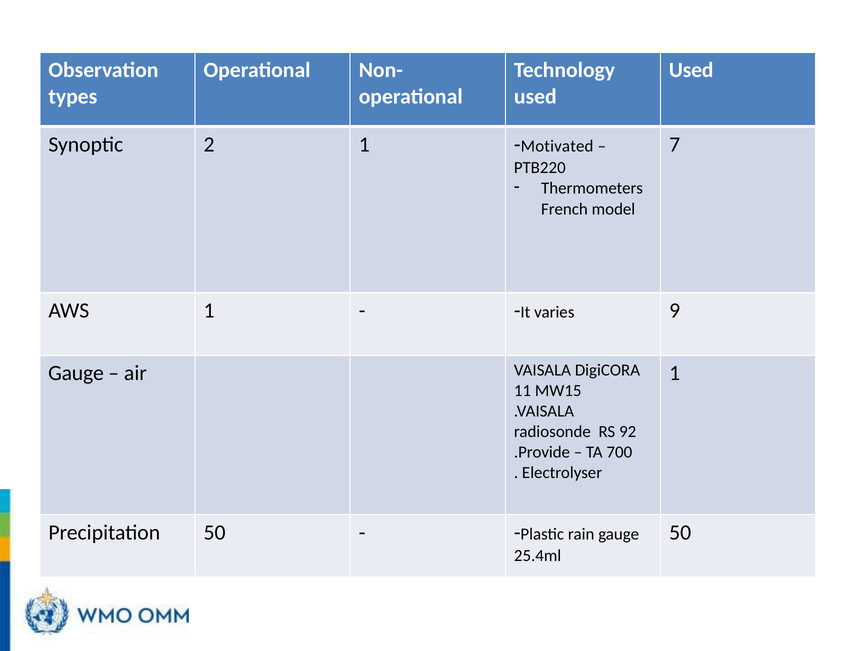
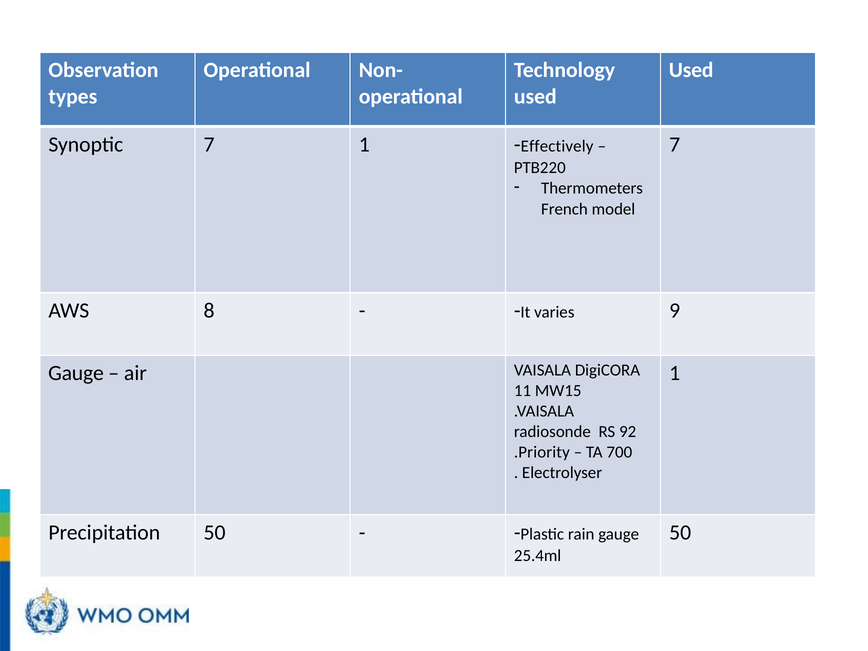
Synoptic 2: 2 -> 7
Motivated: Motivated -> Effectively
AWS 1: 1 -> 8
.Provide: .Provide -> .Priority
